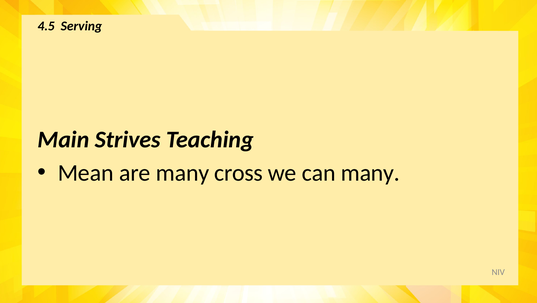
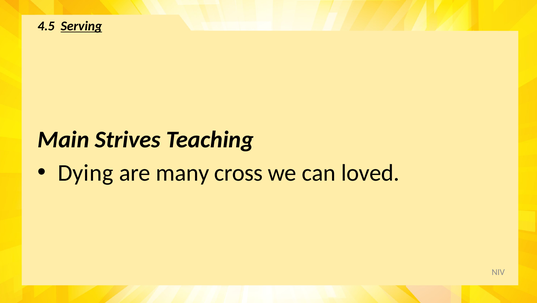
Serving underline: none -> present
Mean: Mean -> Dying
can many: many -> loved
